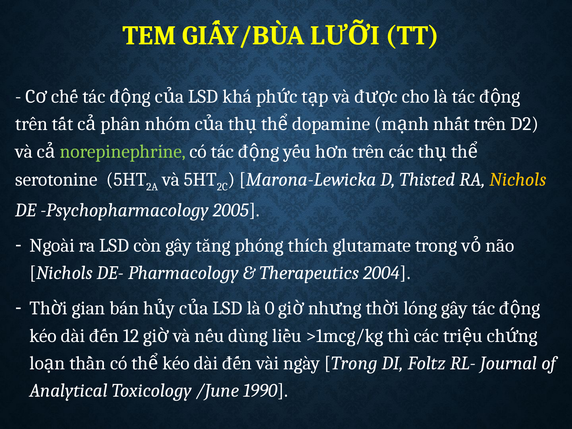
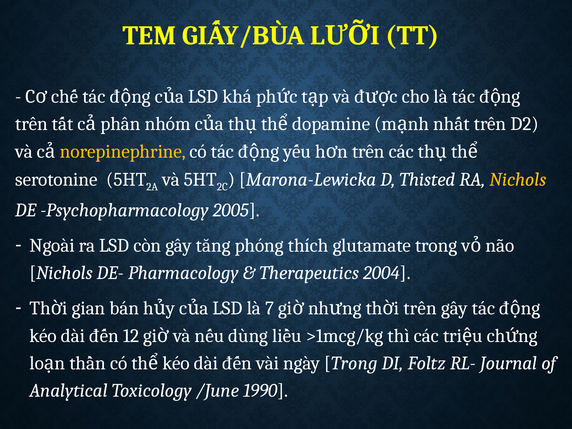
norepinephrine colour: light green -> yellow
0: 0 -> 7
lóng at (420, 308): lóng -> trên
